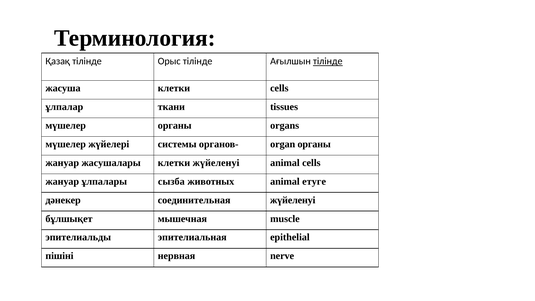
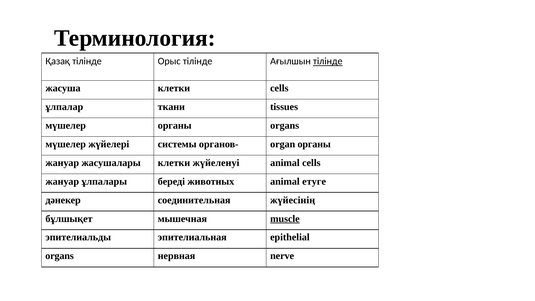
сызба: сызба -> береді
соединительная жүйеленуі: жүйеленуі -> жүйесінің
muscle underline: none -> present
пішіні at (59, 256): пішіні -> organs
